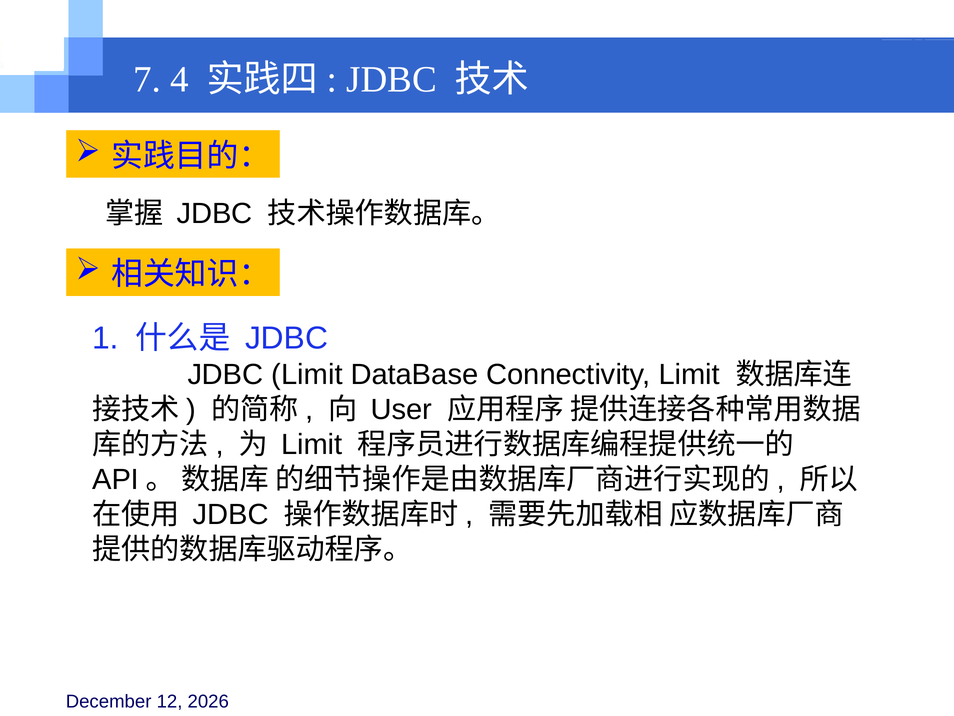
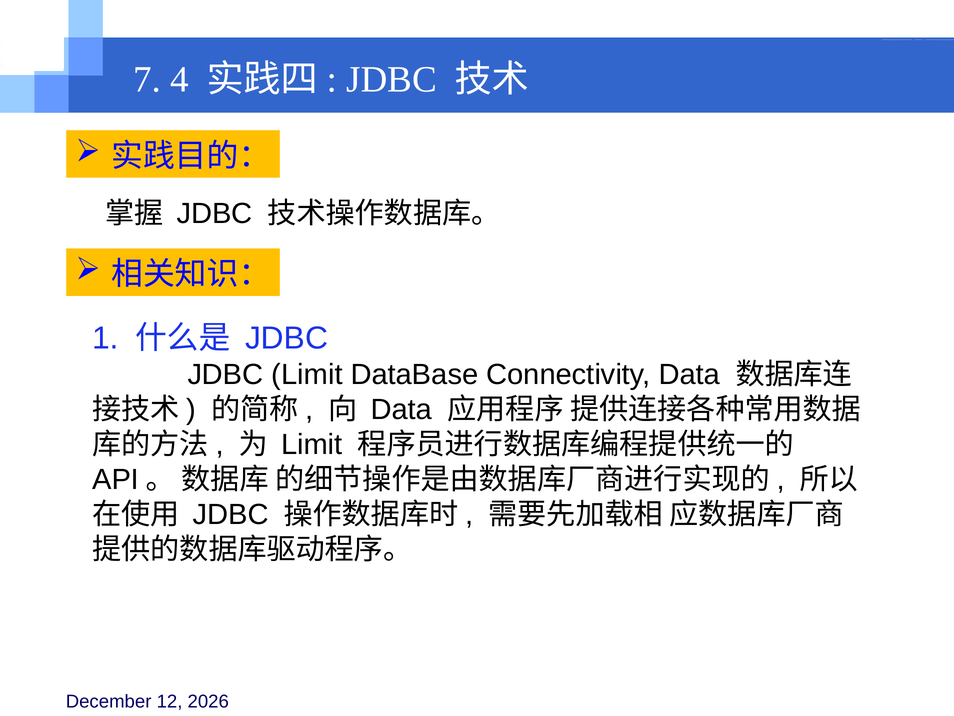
Connectivity Limit: Limit -> Data
User at (402, 410): User -> Data
